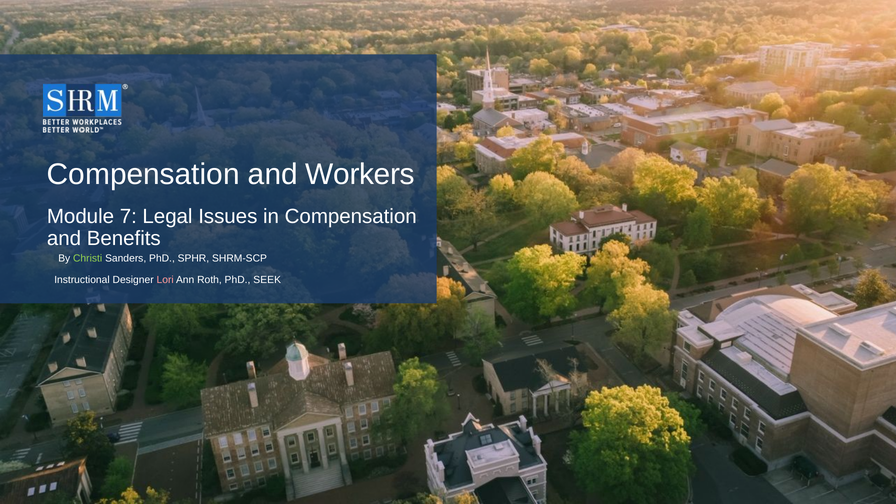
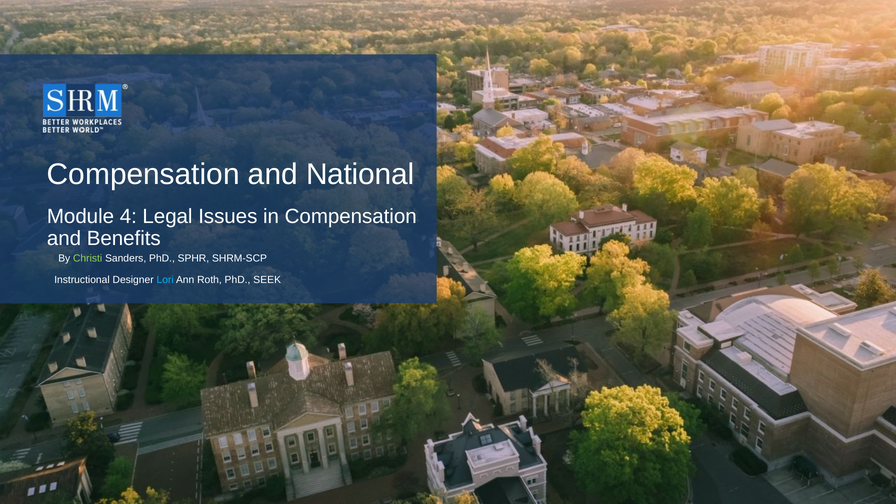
Workers: Workers -> National
7: 7 -> 4
Lori colour: pink -> light blue
